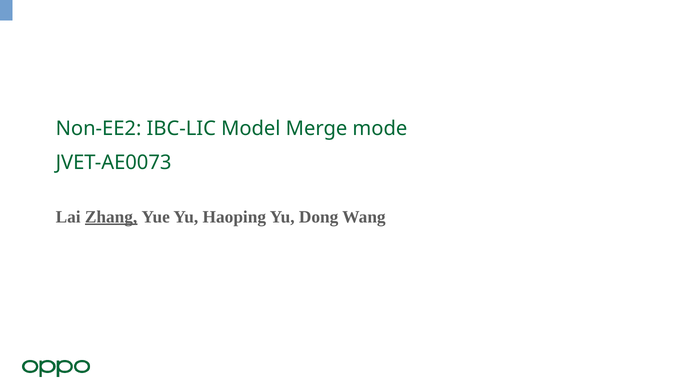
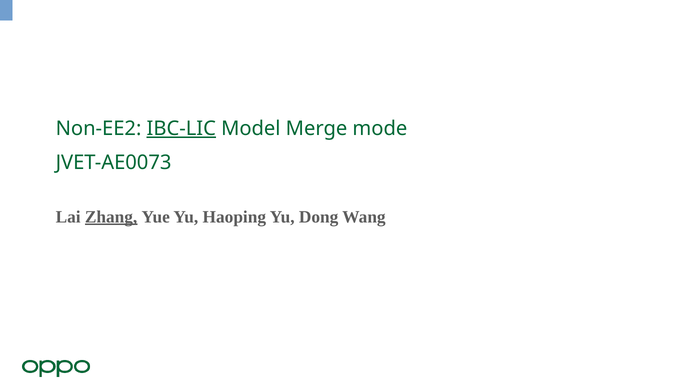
IBC-LIC underline: none -> present
